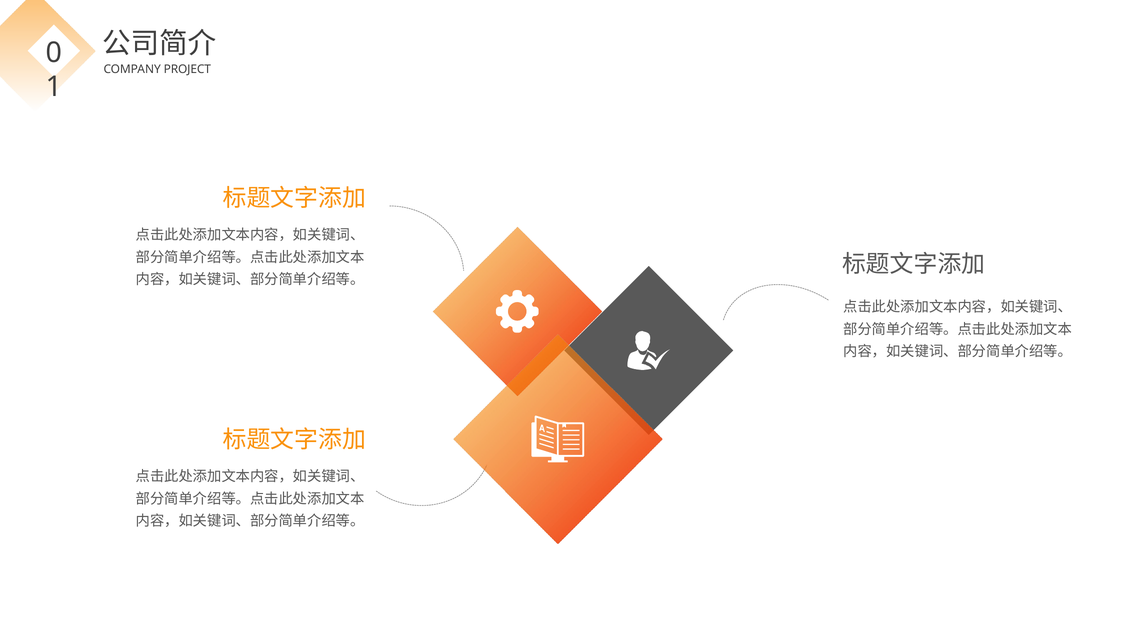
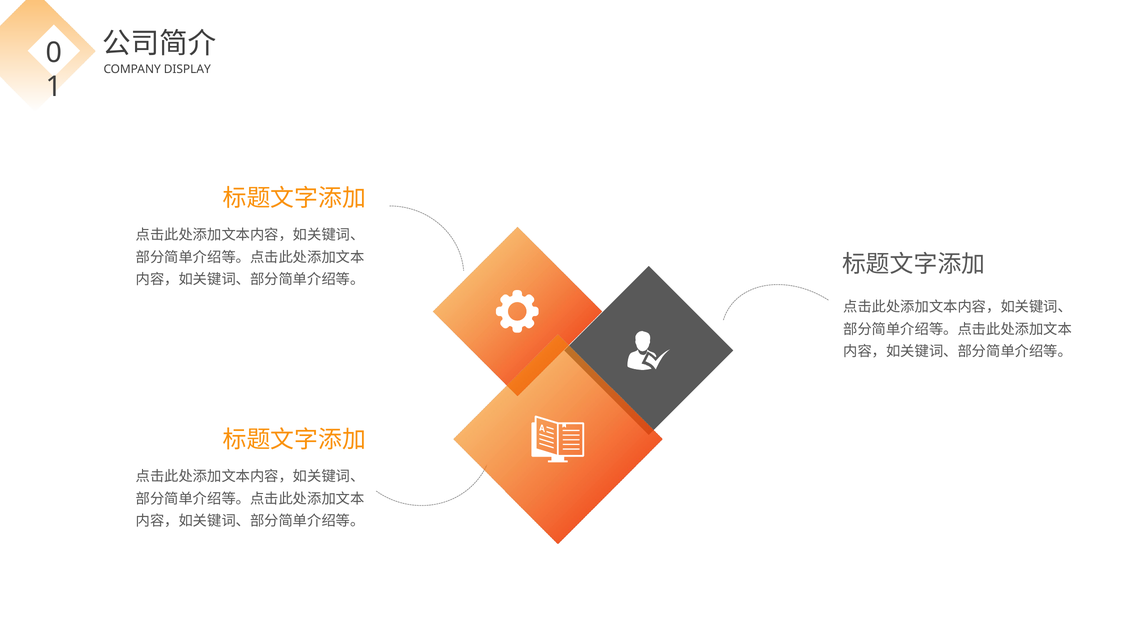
PROJECT: PROJECT -> DISPLAY
